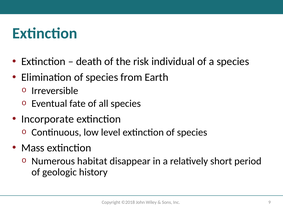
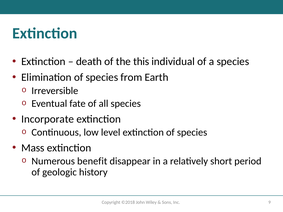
risk: risk -> this
habitat: habitat -> benefit
